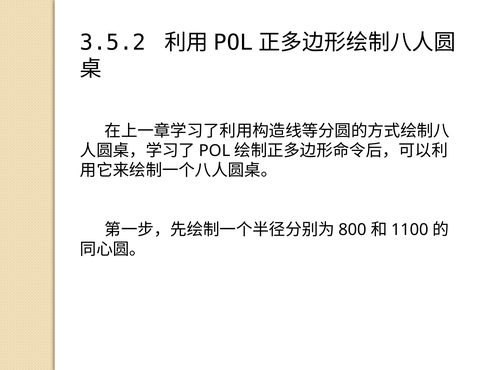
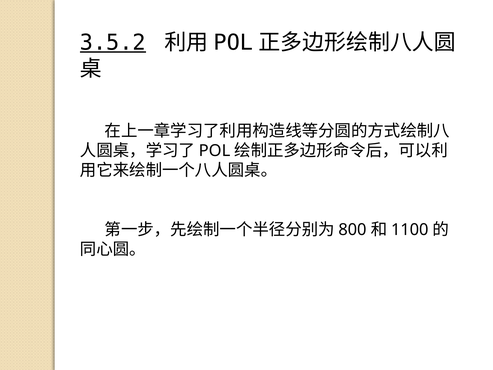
3.5.2 underline: none -> present
